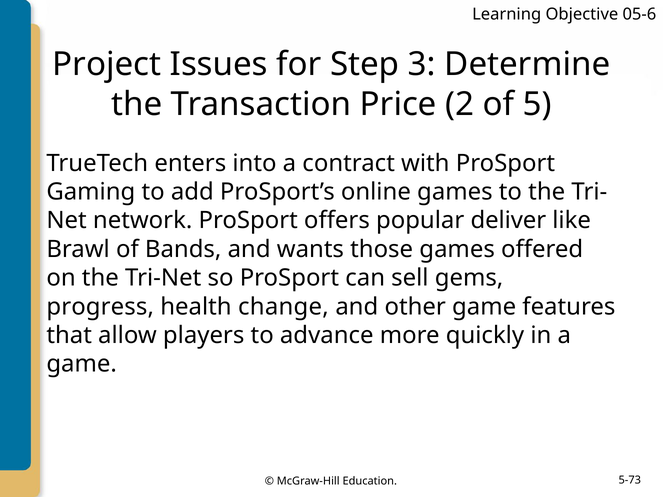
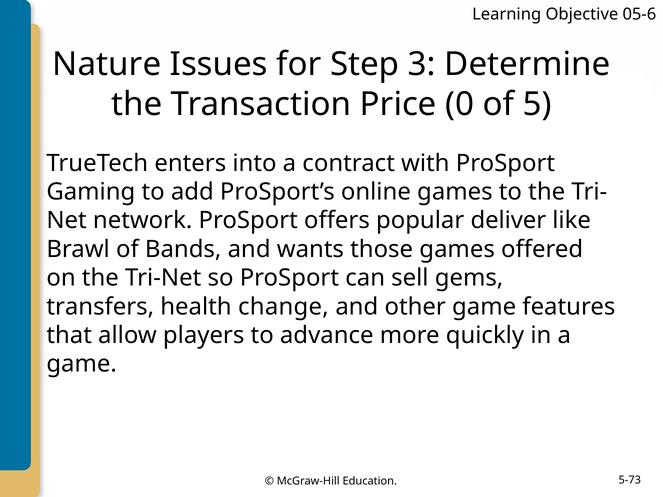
Project: Project -> Nature
2: 2 -> 0
progress: progress -> transfers
